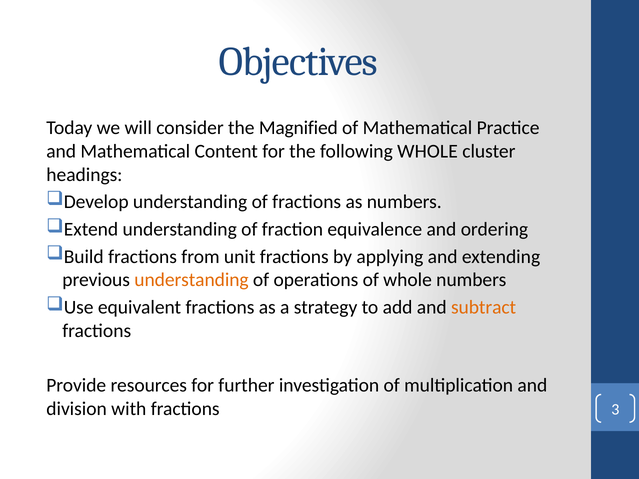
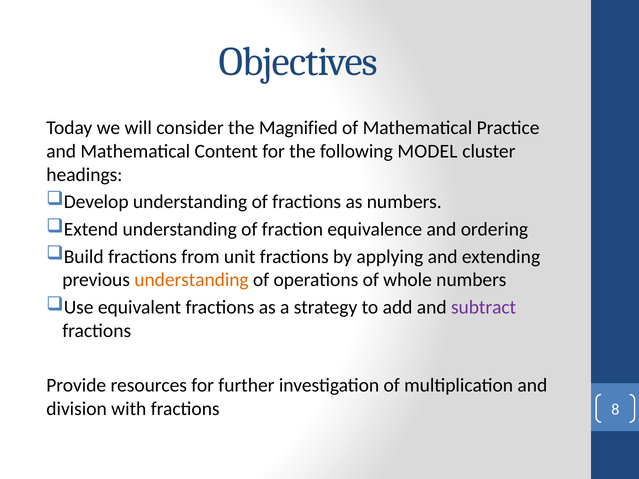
following WHOLE: WHOLE -> MODEL
subtract colour: orange -> purple
3: 3 -> 8
